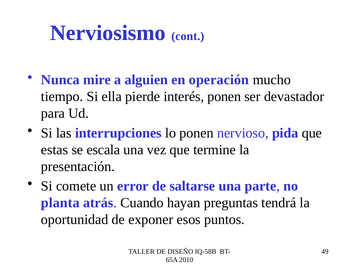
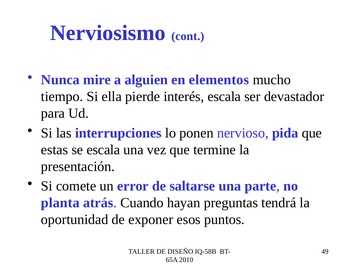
operación: operación -> elementos
interés ponen: ponen -> escala
